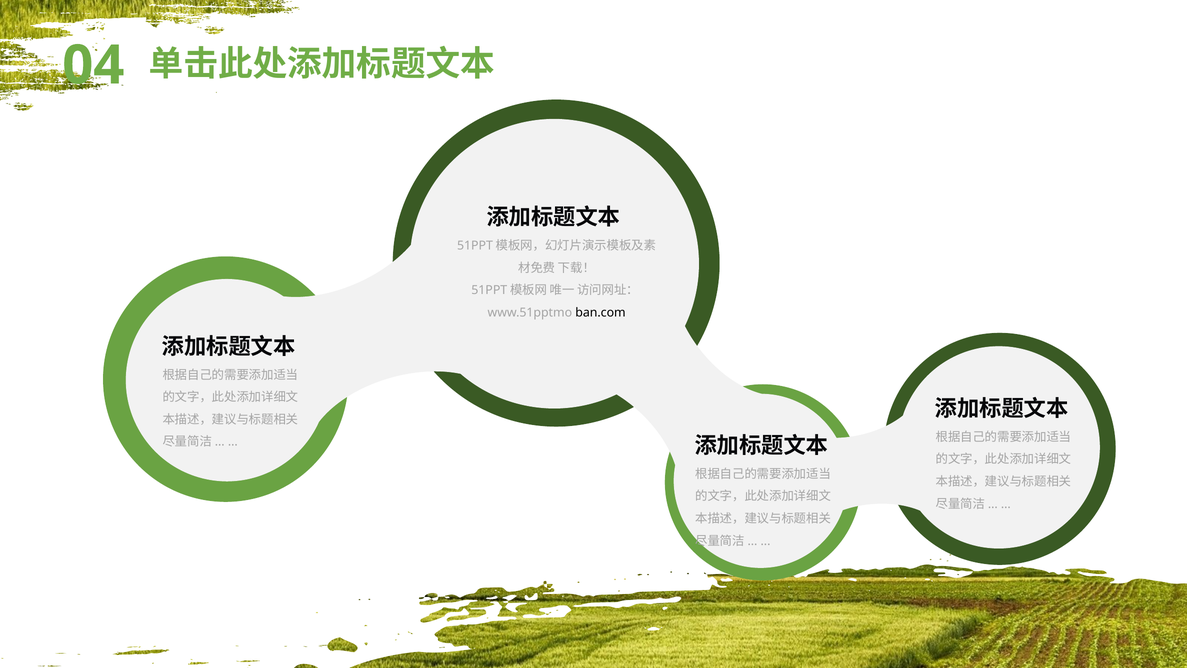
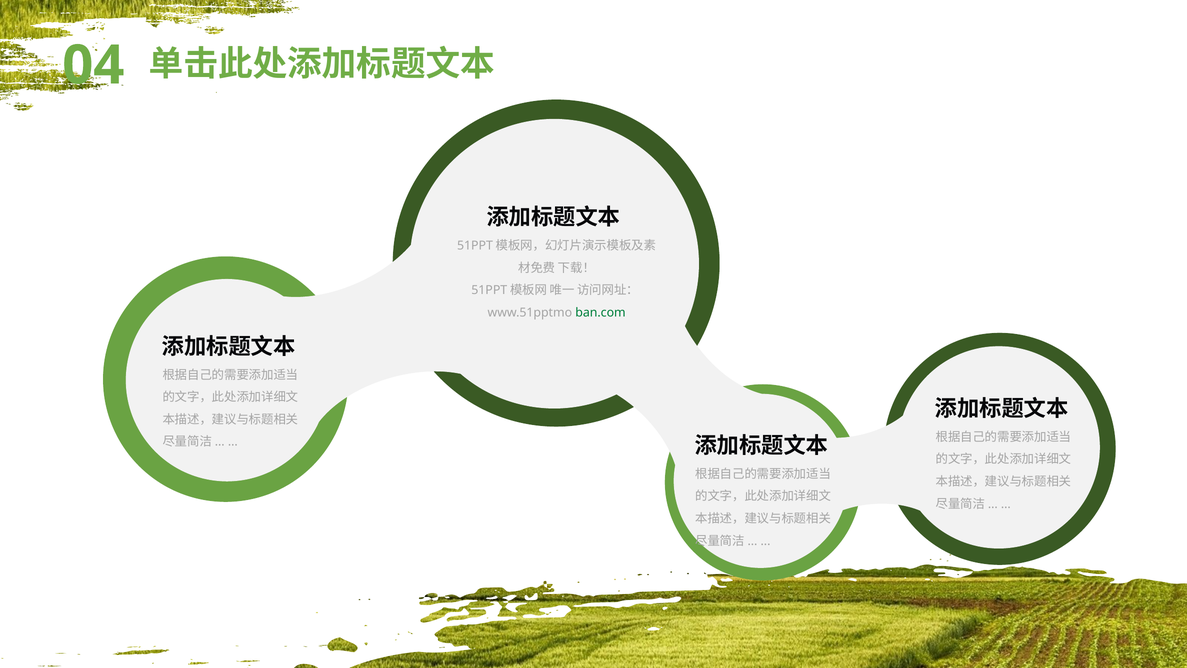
ban.com colour: black -> green
